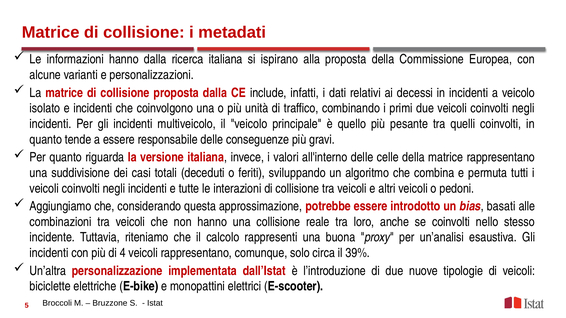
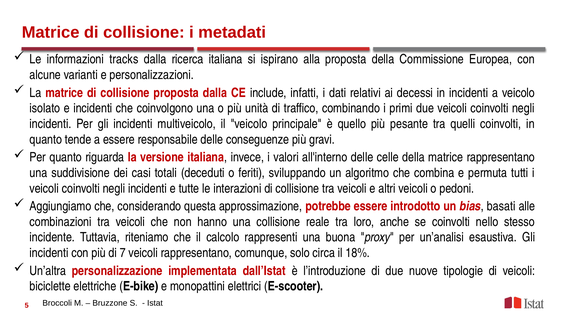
informazioni hanno: hanno -> tracks
4: 4 -> 7
39%: 39% -> 18%
